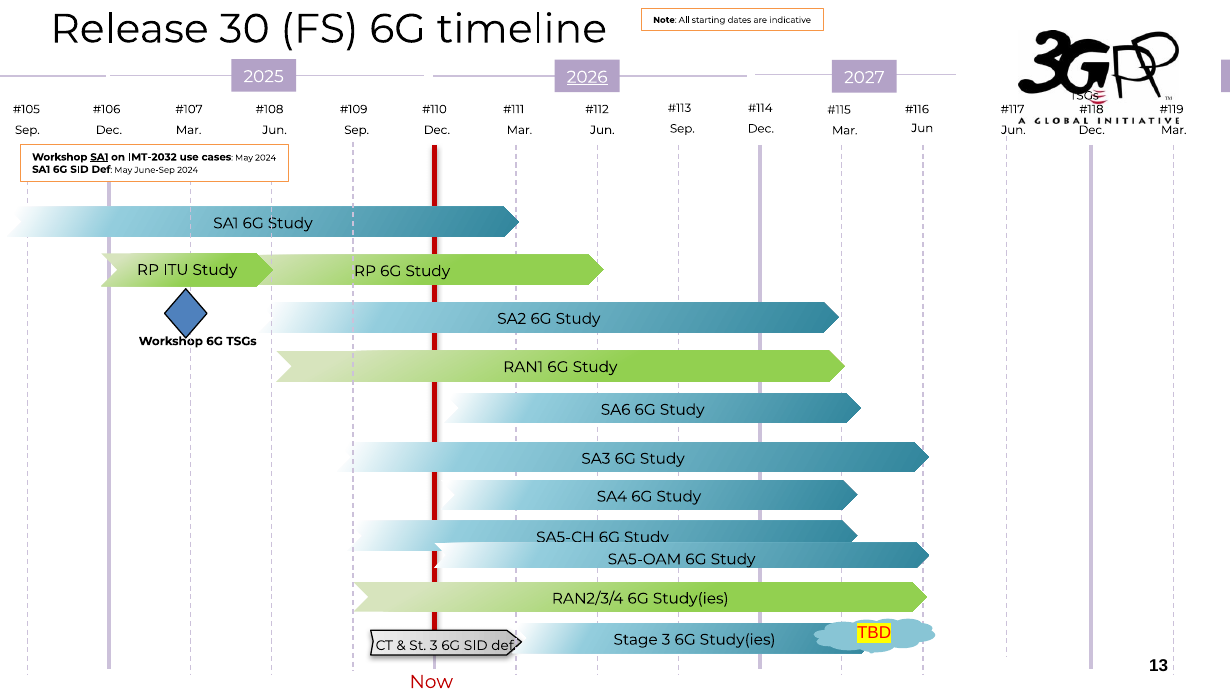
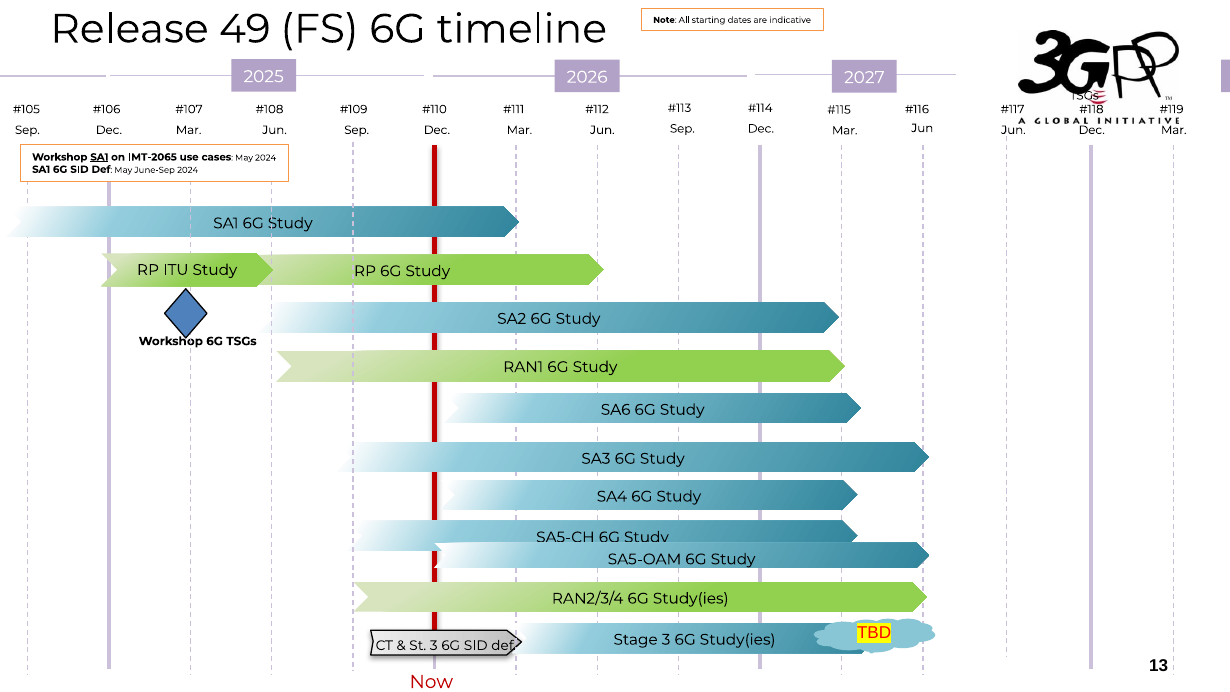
30: 30 -> 49
2026 underline: present -> none
IMT-2032: IMT-2032 -> IMT-2065
